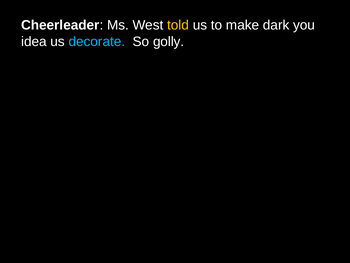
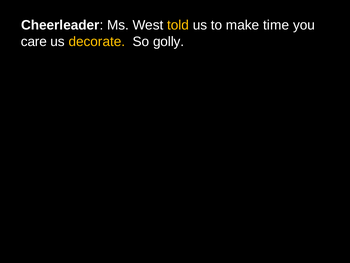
dark: dark -> time
idea: idea -> care
decorate colour: light blue -> yellow
